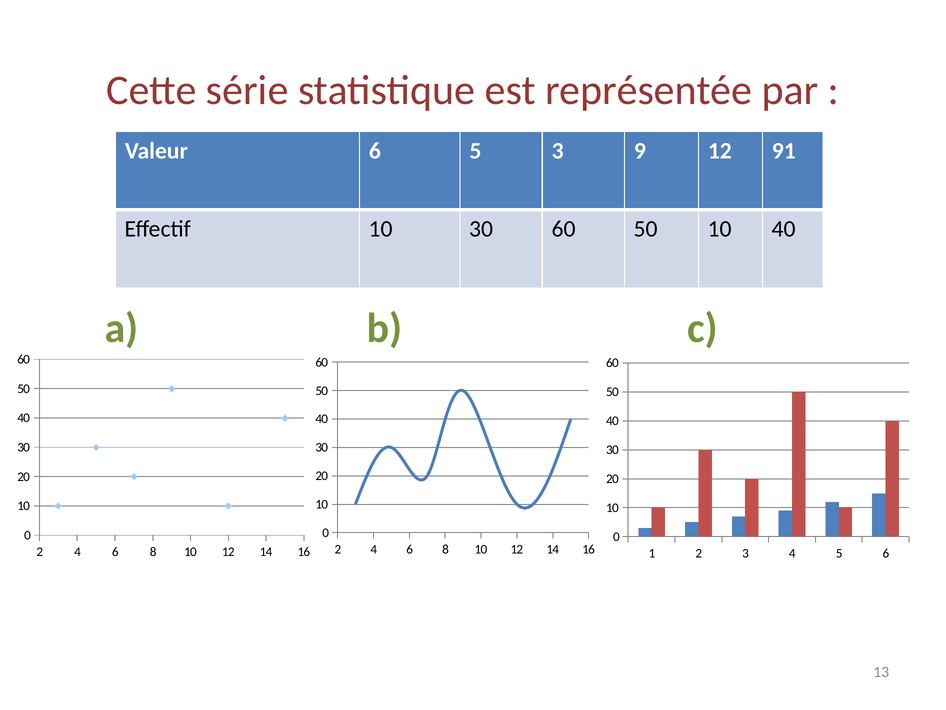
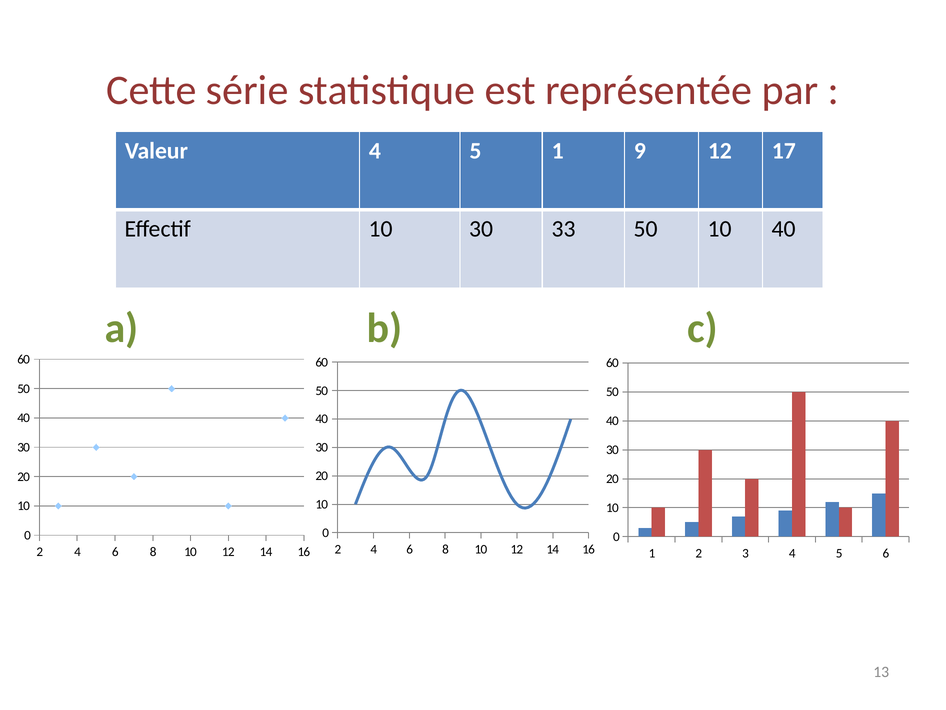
Valeur 6: 6 -> 4
5 3: 3 -> 1
91: 91 -> 17
30 60: 60 -> 33
